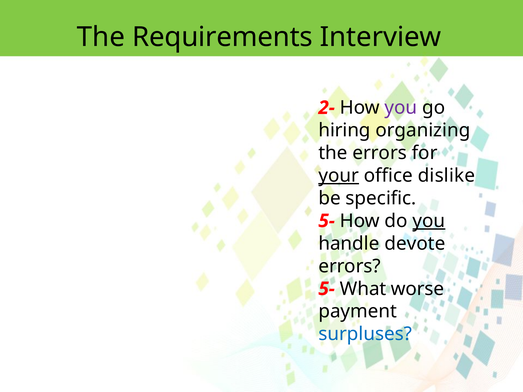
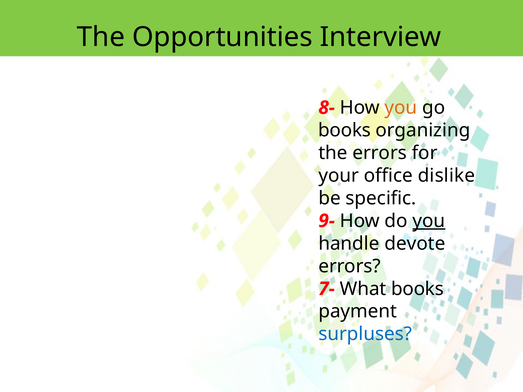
Requirements: Requirements -> Opportunities
2-: 2- -> 8-
you at (401, 108) colour: purple -> orange
hiring at (344, 130): hiring -> books
your underline: present -> none
5- at (327, 221): 5- -> 9-
5- at (327, 289): 5- -> 7-
What worse: worse -> books
